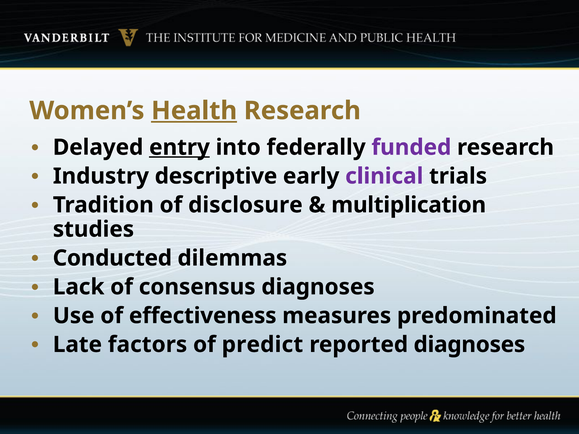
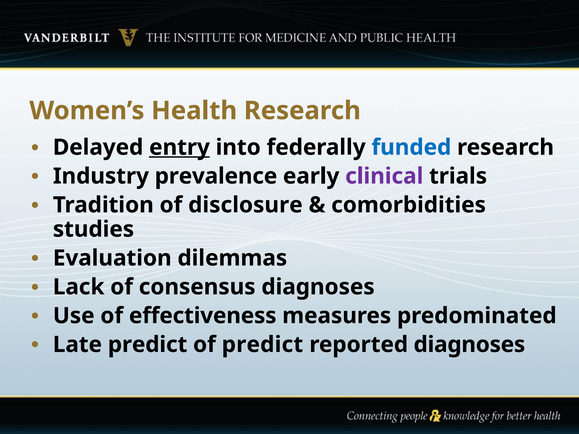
Health underline: present -> none
funded colour: purple -> blue
descriptive: descriptive -> prevalence
multiplication: multiplication -> comorbidities
Conducted: Conducted -> Evaluation
Late factors: factors -> predict
